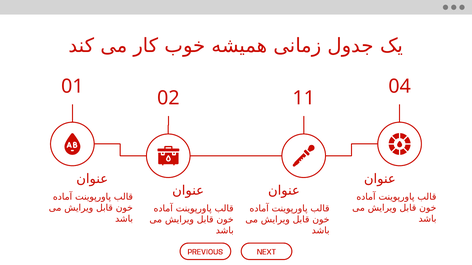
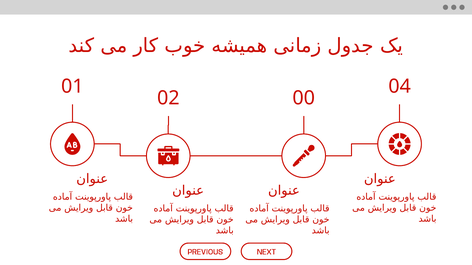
11: 11 -> 00
